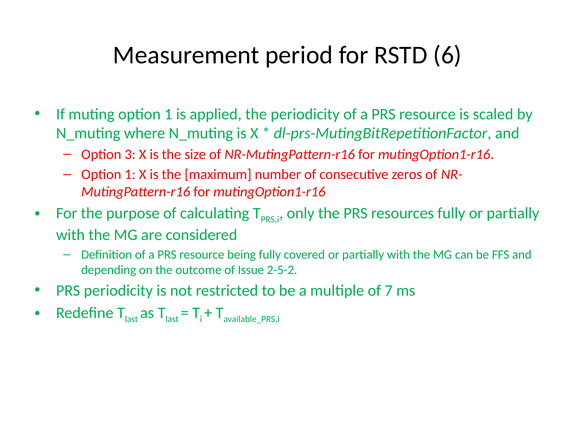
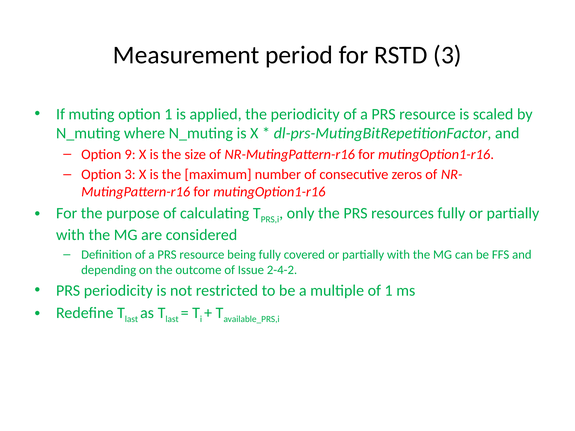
RSTD 6: 6 -> 3
3: 3 -> 9
1 at (130, 175): 1 -> 3
2-5-2: 2-5-2 -> 2-4-2
of 7: 7 -> 1
